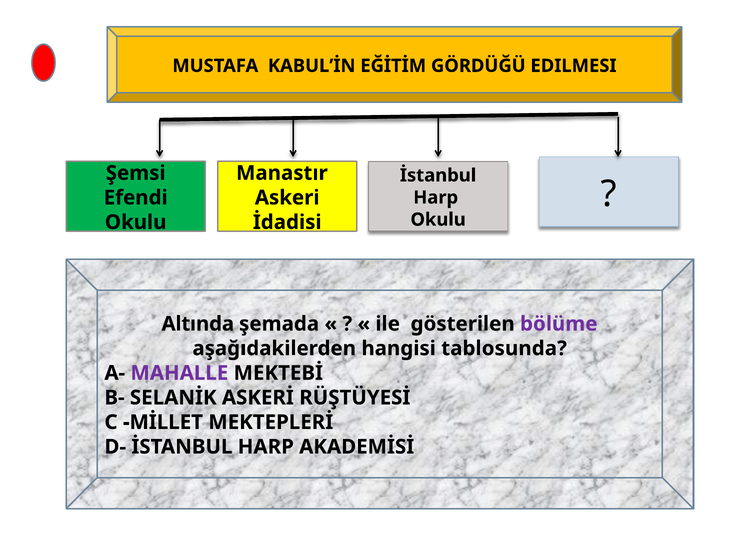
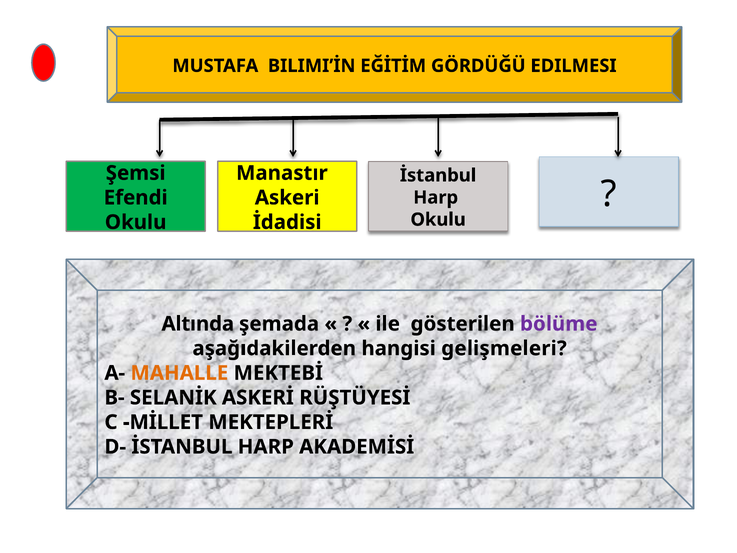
KABUL’İN: KABUL’İN -> BILIMI’İN
tablosunda: tablosunda -> gelişmeleri
MAHALLE colour: purple -> orange
